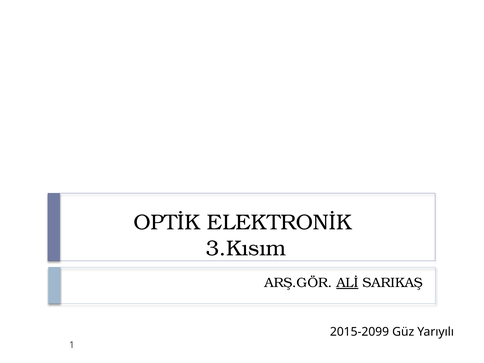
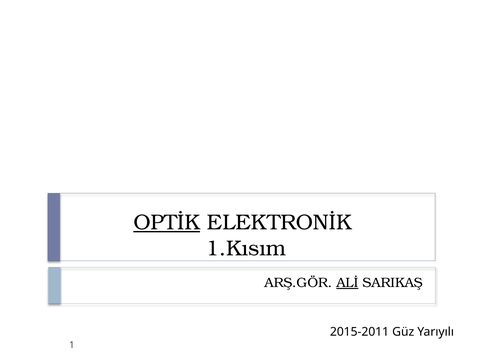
OPTİK underline: none -> present
3.Kısım: 3.Kısım -> 1.Kısım
2015-2099: 2015-2099 -> 2015-2011
